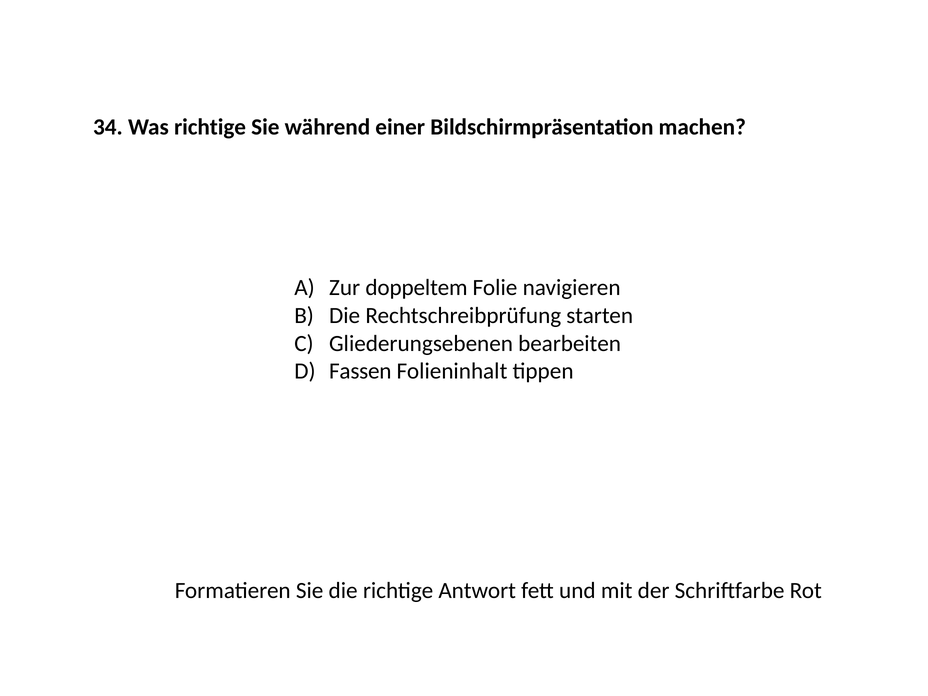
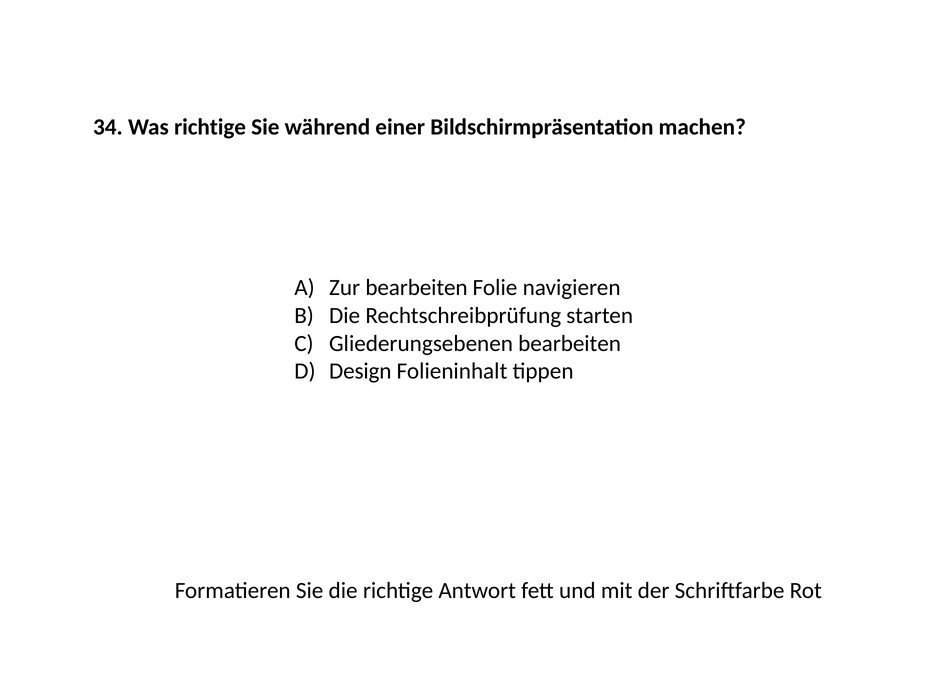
Zur doppeltem: doppeltem -> bearbeiten
Fassen: Fassen -> Design
